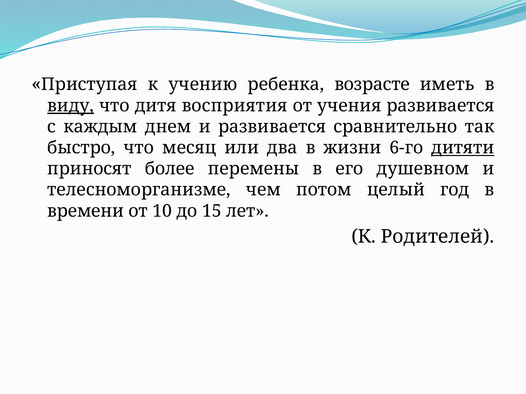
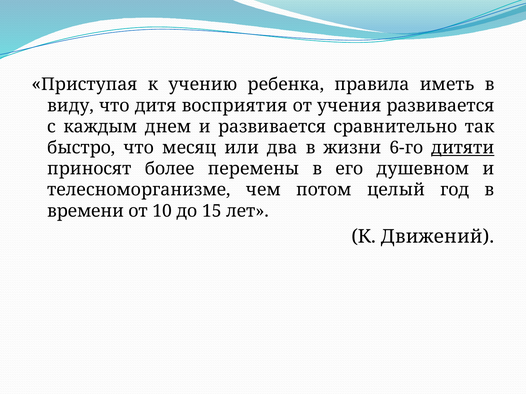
возрасте: возрасте -> правила
виду underline: present -> none
Родителей: Родителей -> Движений
